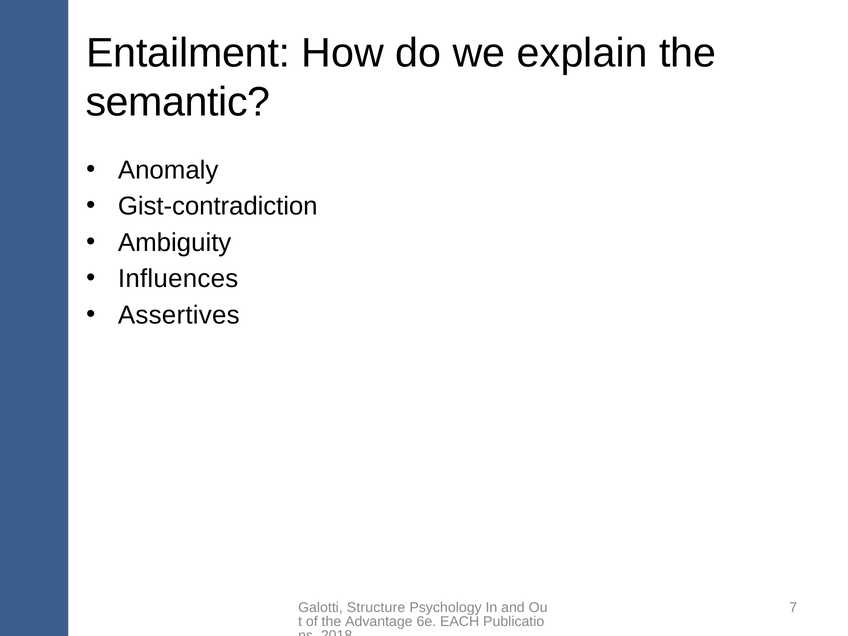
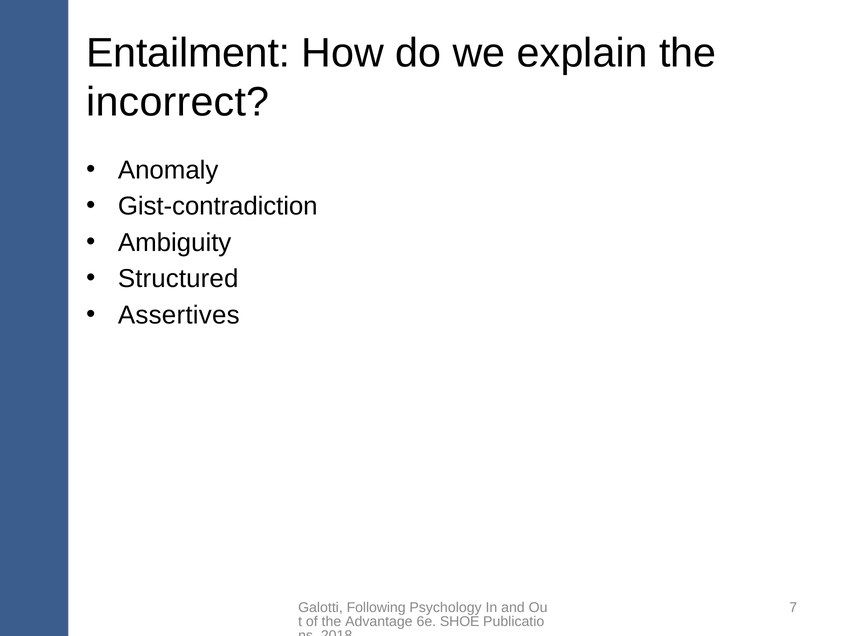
semantic: semantic -> incorrect
Influences: Influences -> Structured
Structure: Structure -> Following
EACH: EACH -> SHOE
